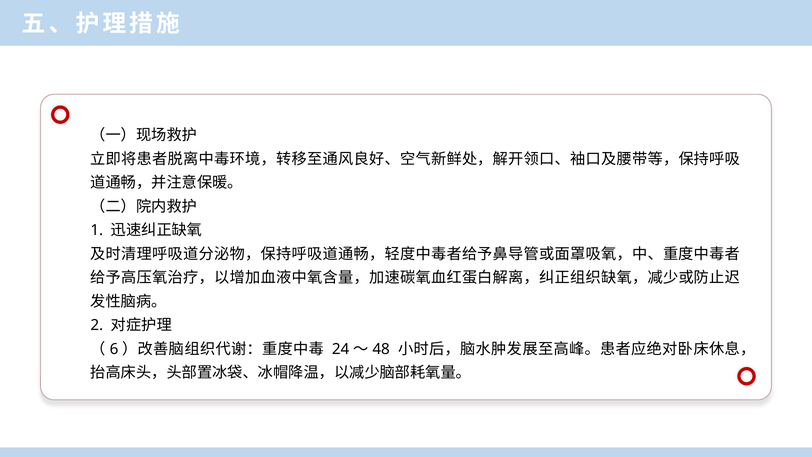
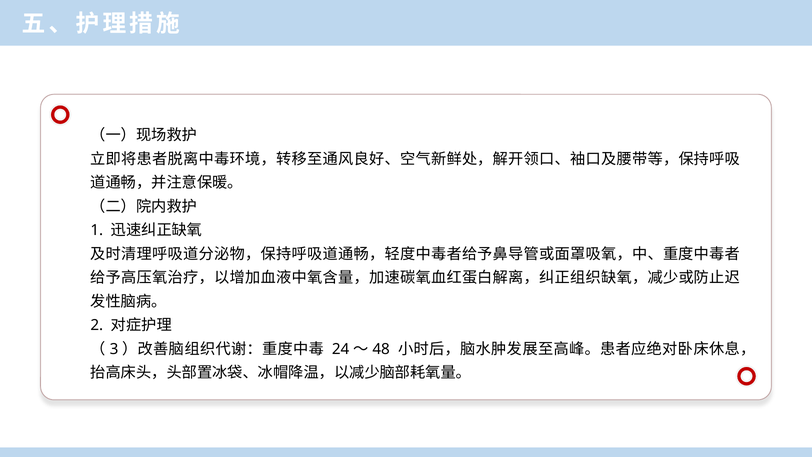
6: 6 -> 3
